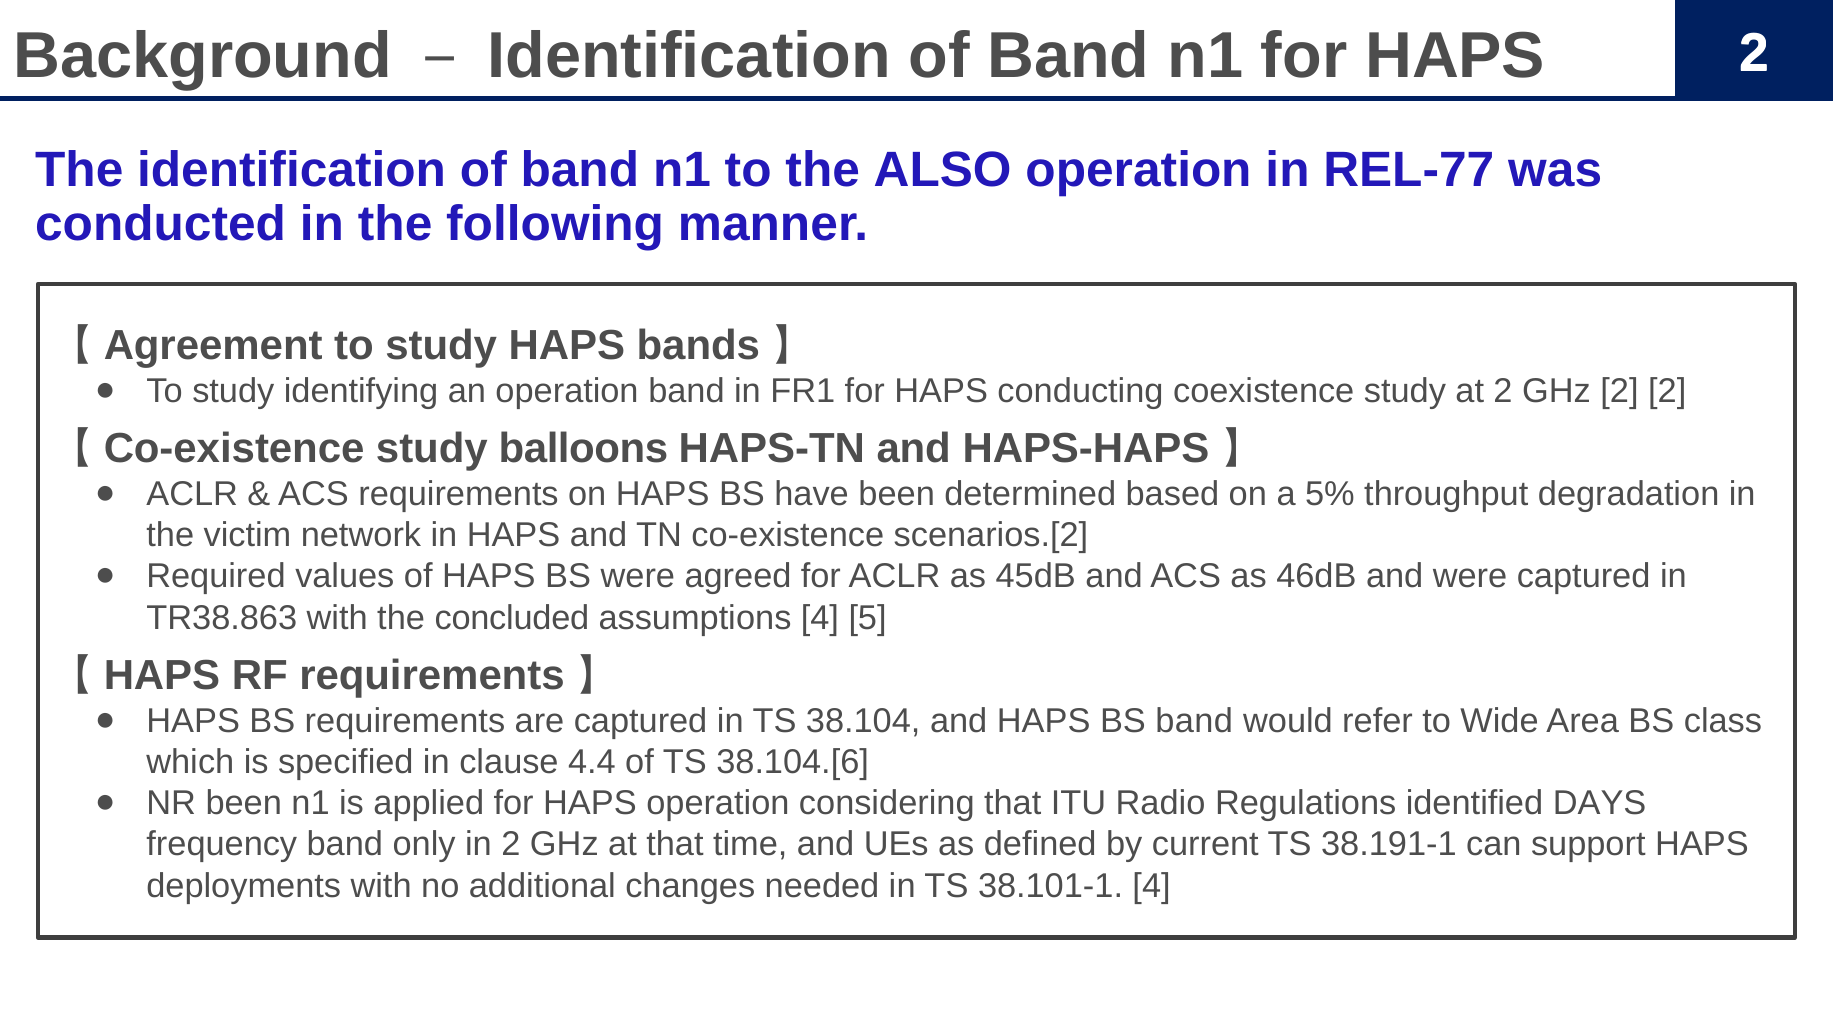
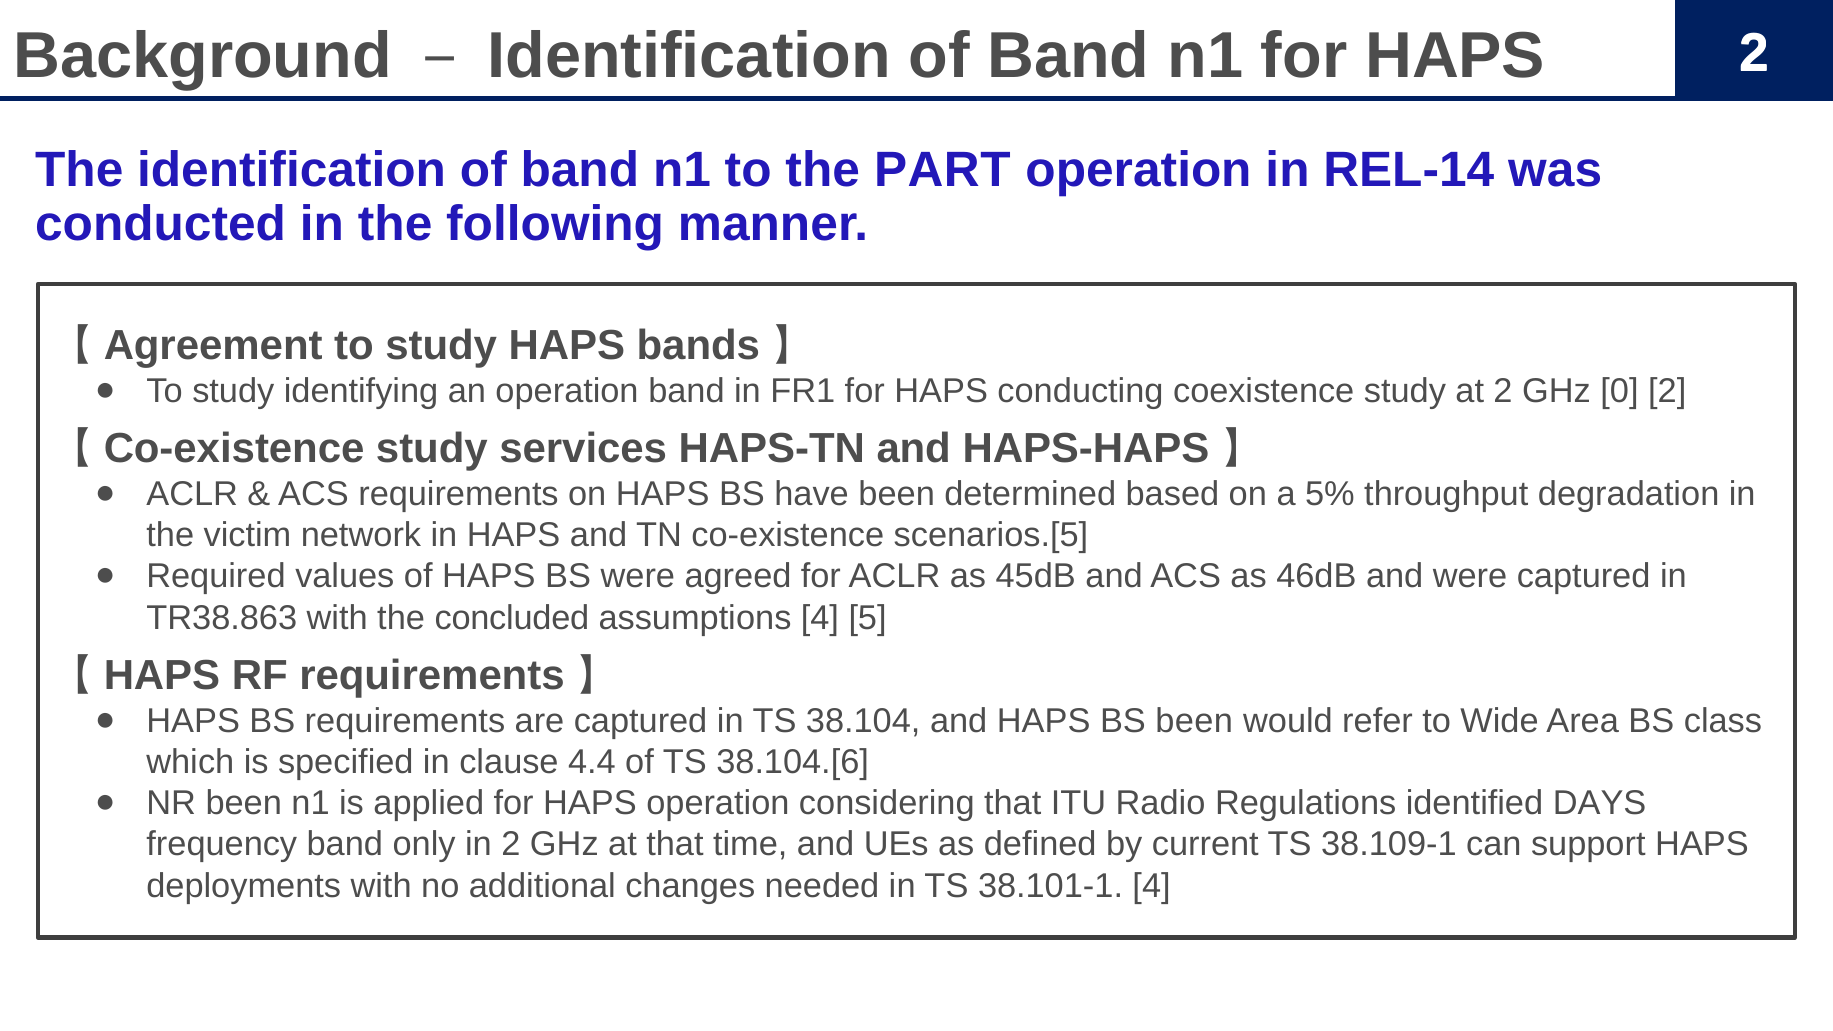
ALSO: ALSO -> PART
REL-77: REL-77 -> REL-14
GHz 2: 2 -> 0
balloons: balloons -> services
scenarios.[2: scenarios.[2 -> scenarios.[5
BS band: band -> been
38.191-1: 38.191-1 -> 38.109-1
